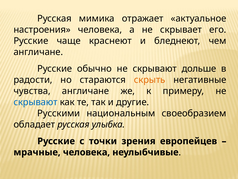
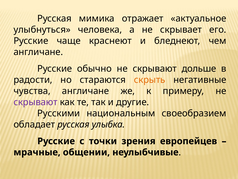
настроения: настроения -> улыбнуться
скрывают at (36, 102) colour: blue -> purple
мрачные человека: человека -> общении
